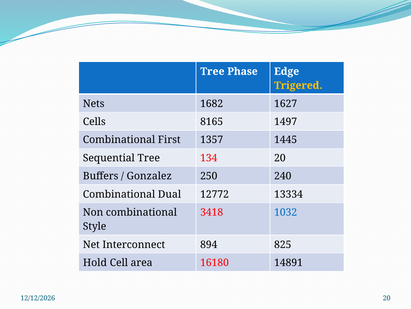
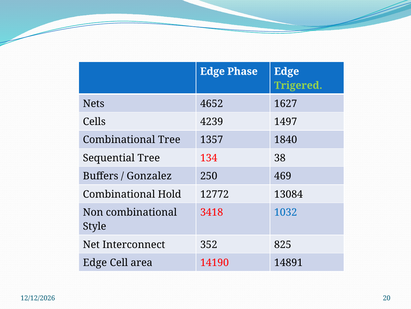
Tree at (212, 71): Tree -> Edge
Trigered colour: yellow -> light green
1682: 1682 -> 4652
8165: 8165 -> 4239
Combinational First: First -> Tree
1445: 1445 -> 1840
134 20: 20 -> 38
240: 240 -> 469
Dual: Dual -> Hold
13334: 13334 -> 13084
894: 894 -> 352
Hold at (95, 262): Hold -> Edge
16180: 16180 -> 14190
